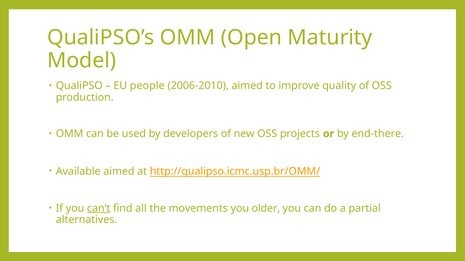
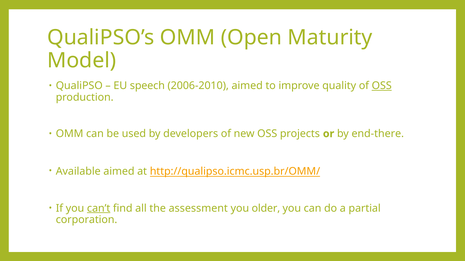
people: people -> speech
OSS at (382, 86) underline: none -> present
movements: movements -> assessment
alternatives: alternatives -> corporation
